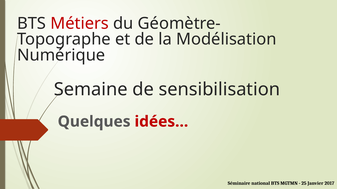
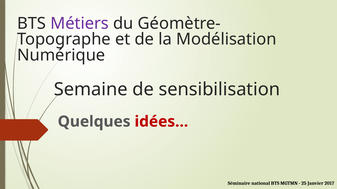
Métiers colour: red -> purple
